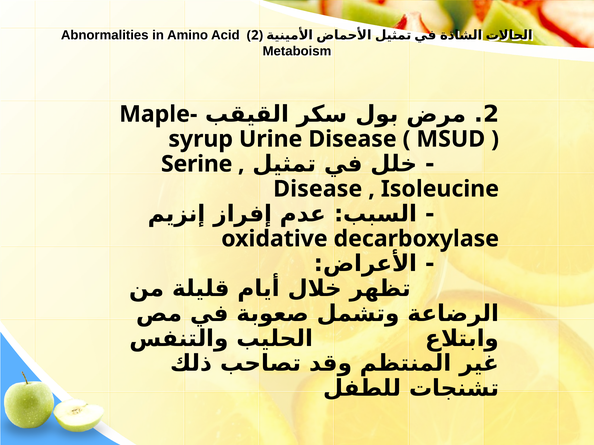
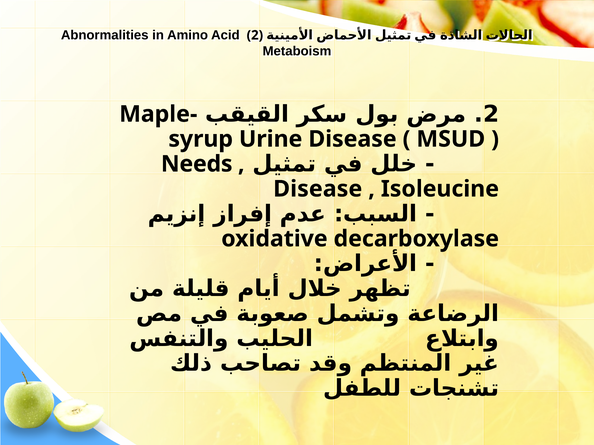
Serine: Serine -> Needs
